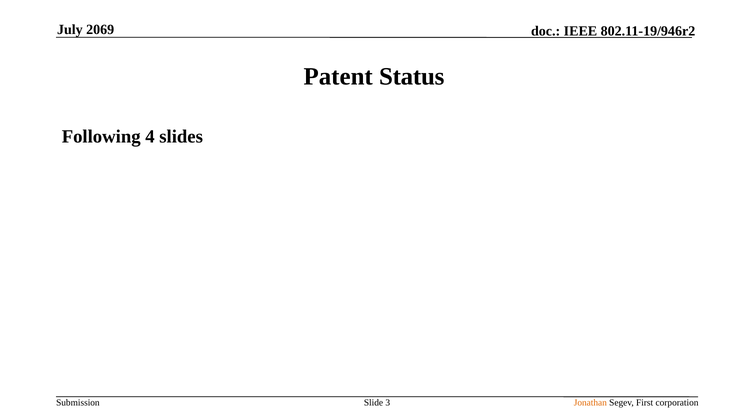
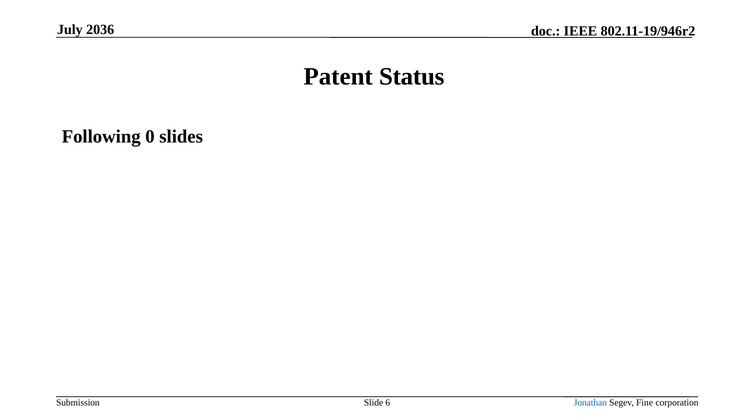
2069: 2069 -> 2036
4: 4 -> 0
3: 3 -> 6
Jonathan colour: orange -> blue
First: First -> Fine
